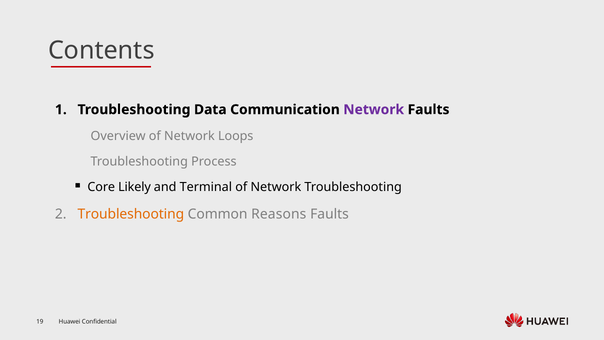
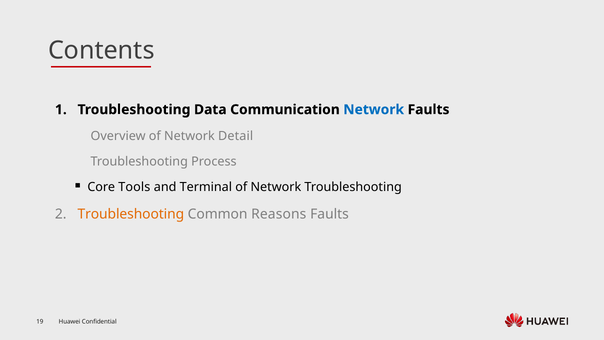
Network at (374, 110) colour: purple -> blue
Loops: Loops -> Detail
Likely: Likely -> Tools
